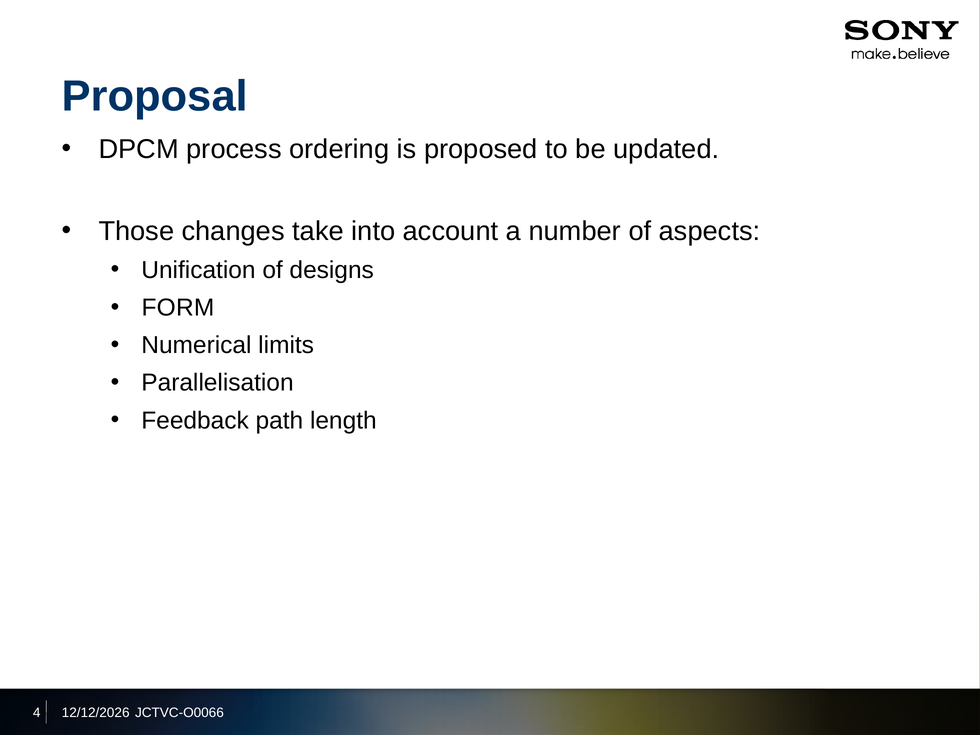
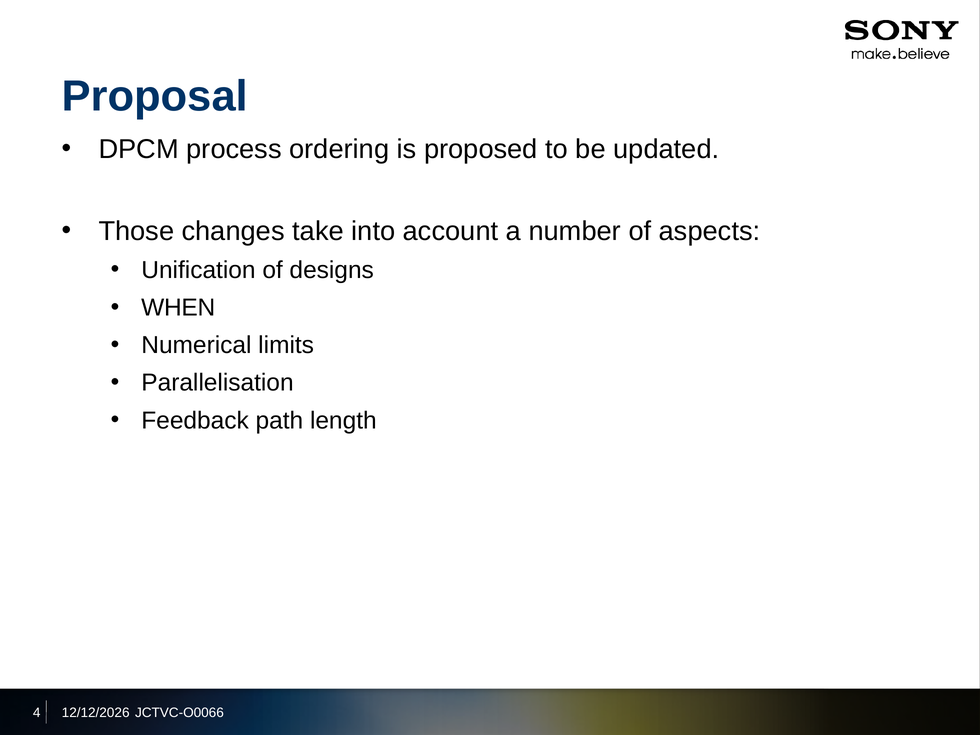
FORM: FORM -> WHEN
